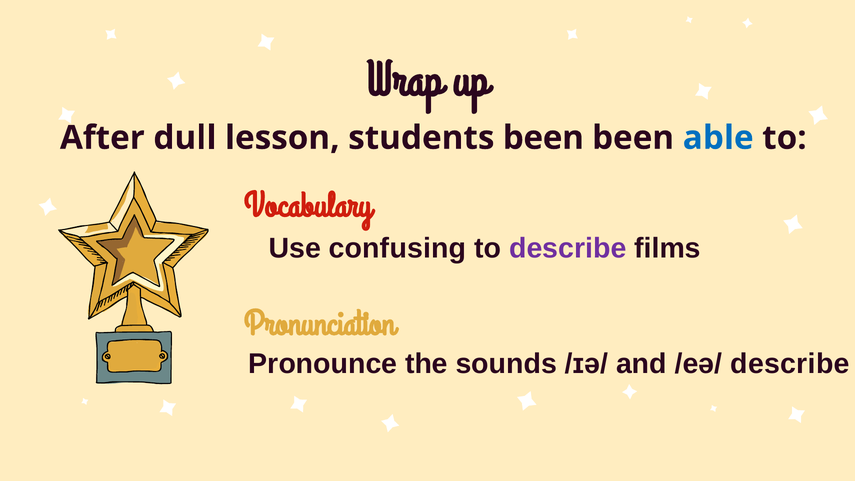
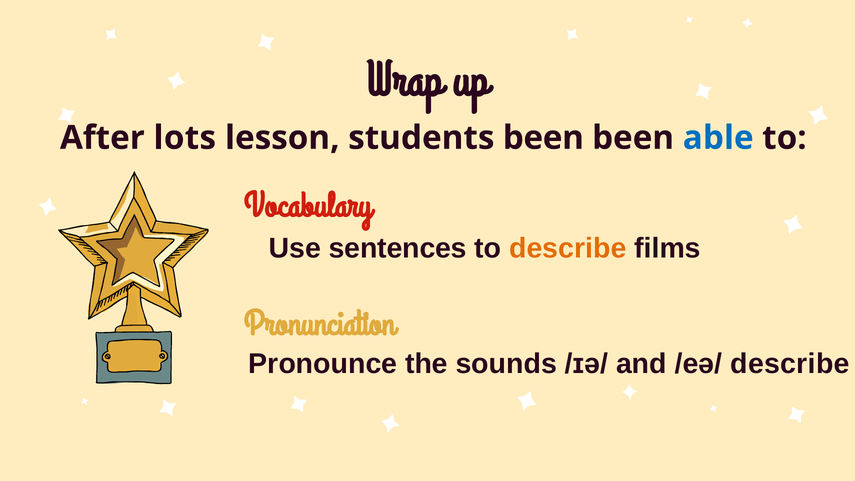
dull: dull -> lots
confusing: confusing -> sentences
describe at (568, 248) colour: purple -> orange
